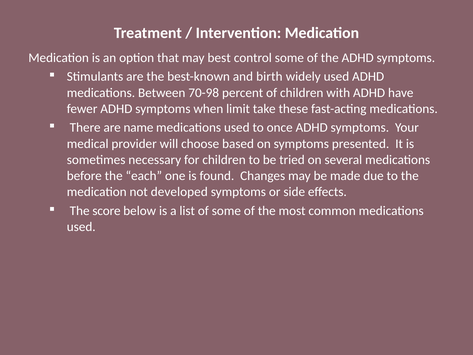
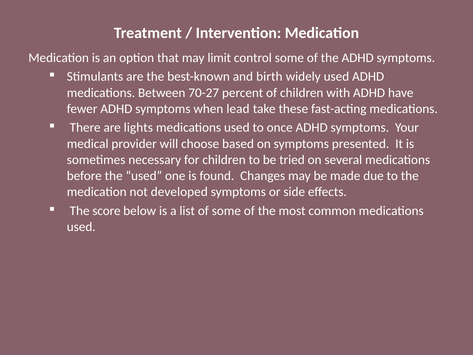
best: best -> limit
70-98: 70-98 -> 70-27
limit: limit -> lead
name: name -> lights
the each: each -> used
